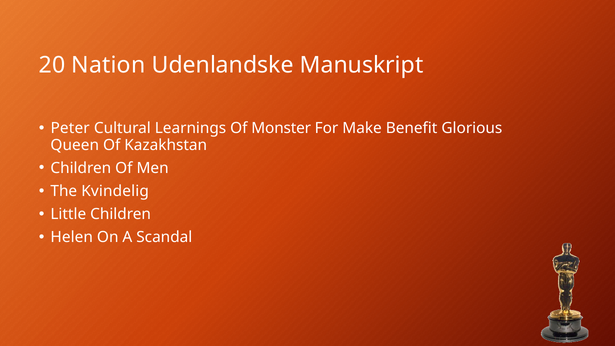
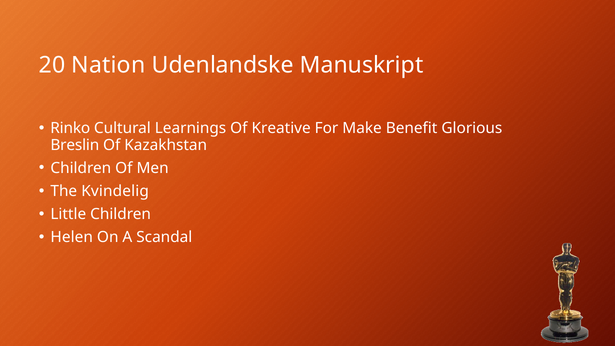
Peter: Peter -> Rinko
Monster: Monster -> Kreative
Queen: Queen -> Breslin
